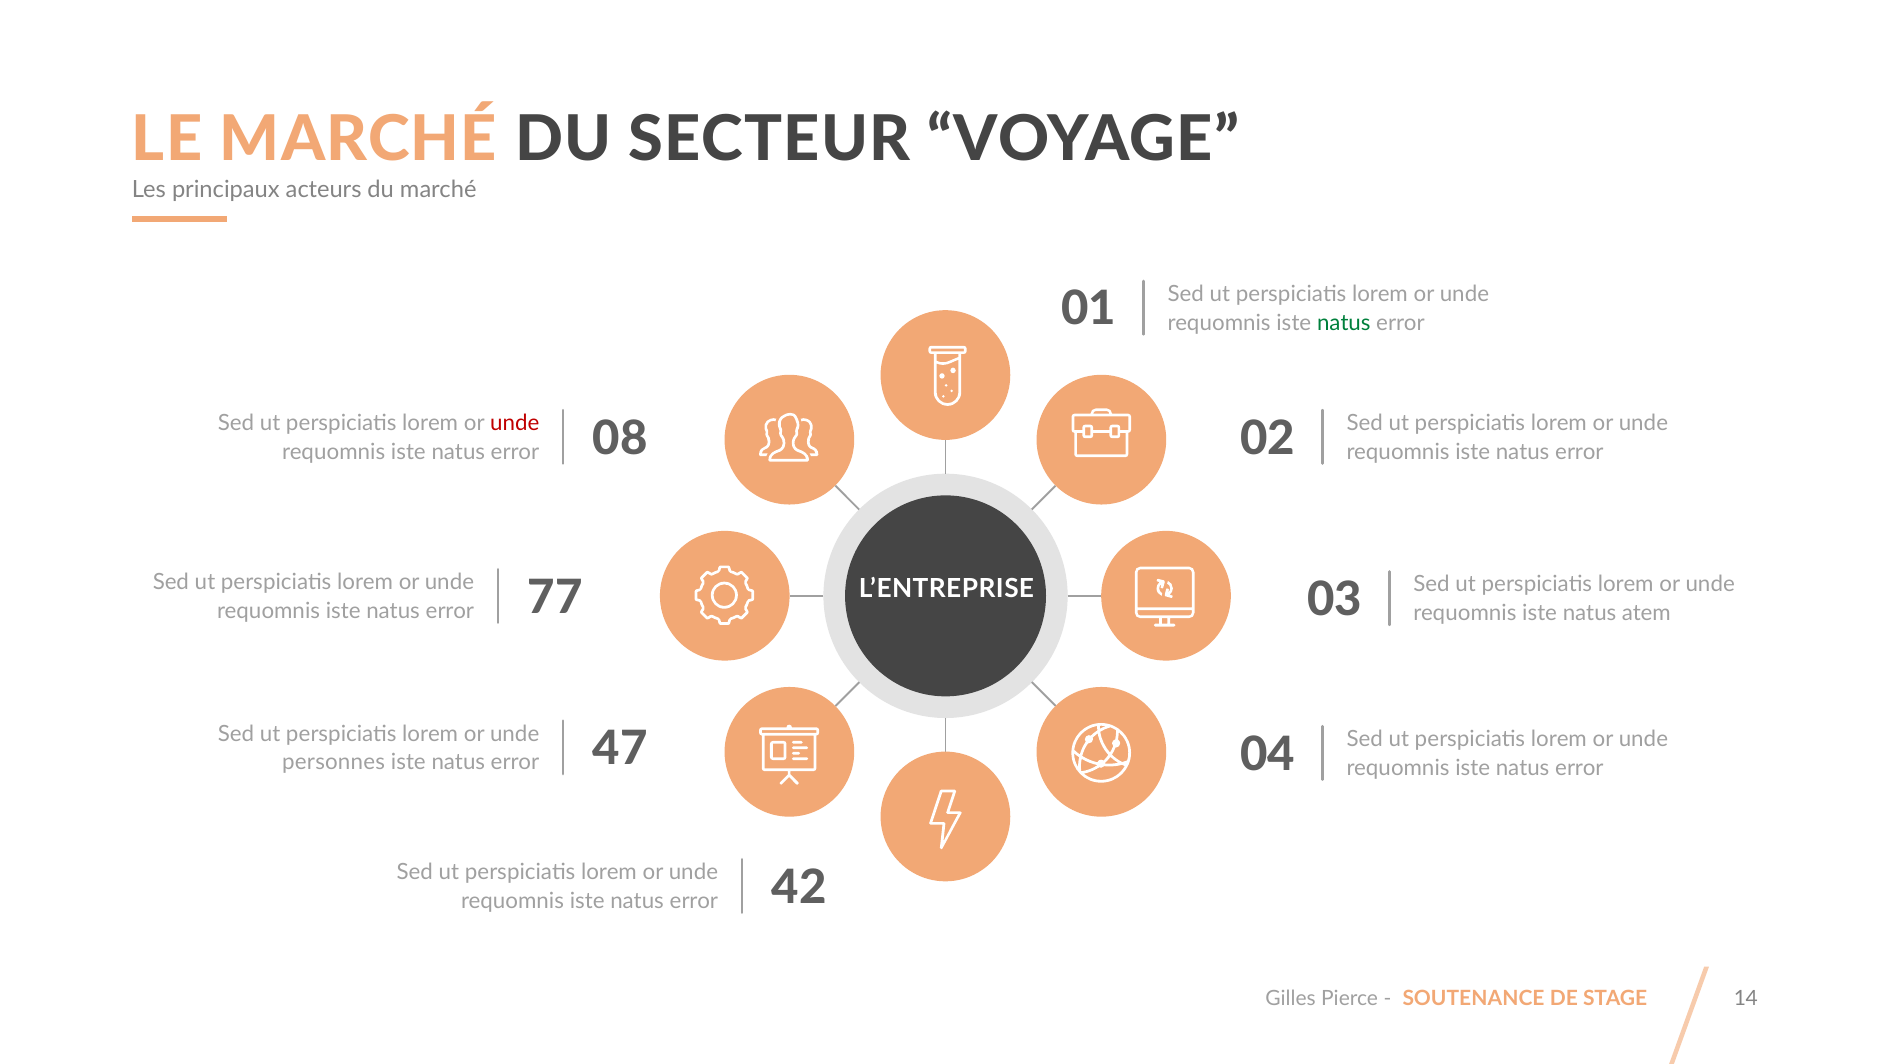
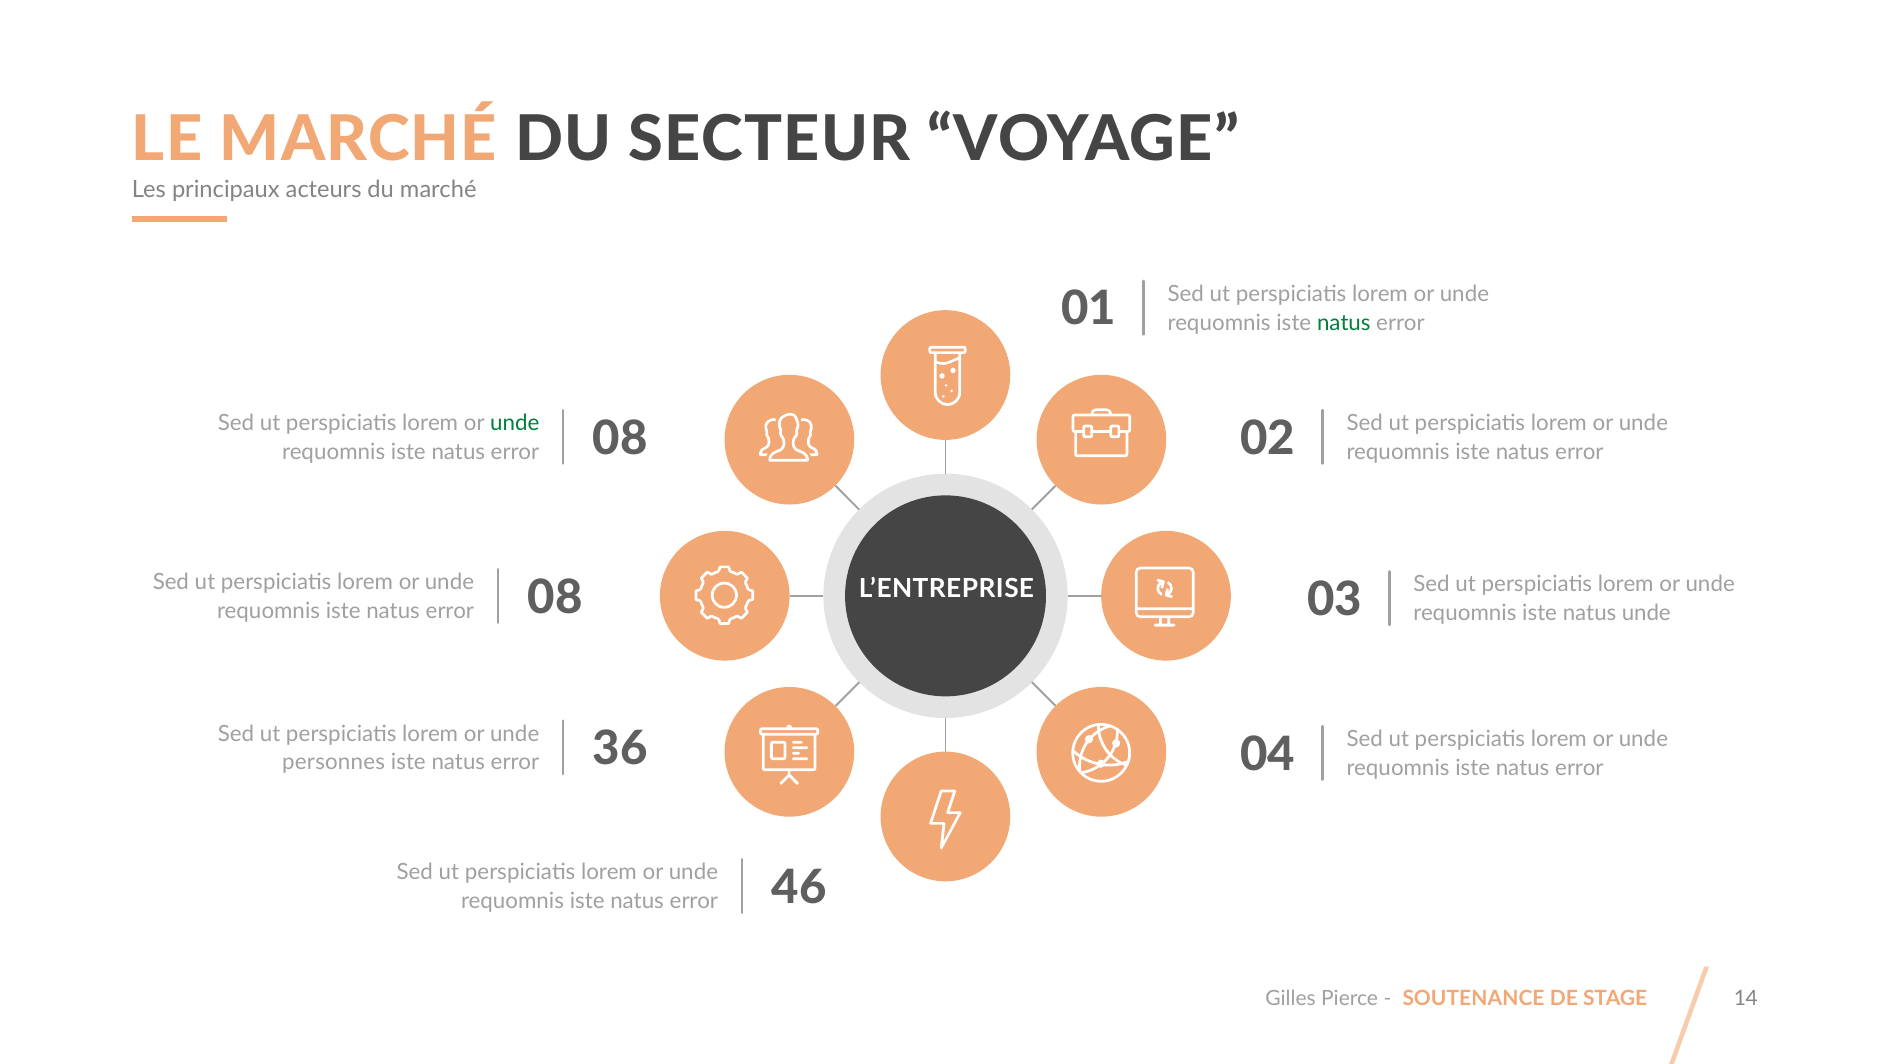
unde at (515, 423) colour: red -> green
77 at (555, 597): 77 -> 08
natus atem: atem -> unde
47: 47 -> 36
42: 42 -> 46
